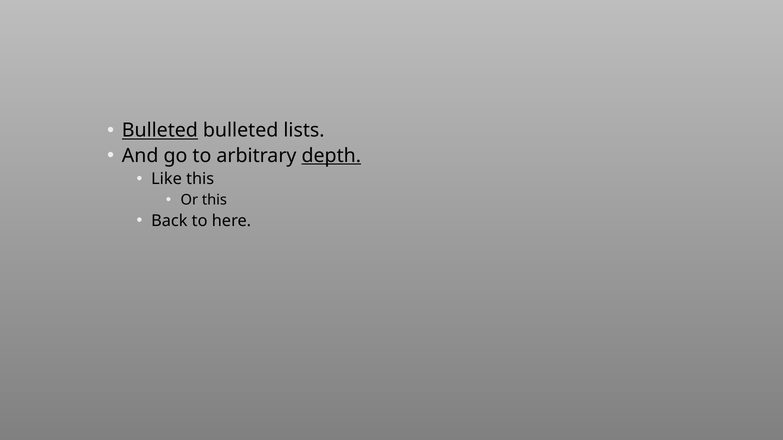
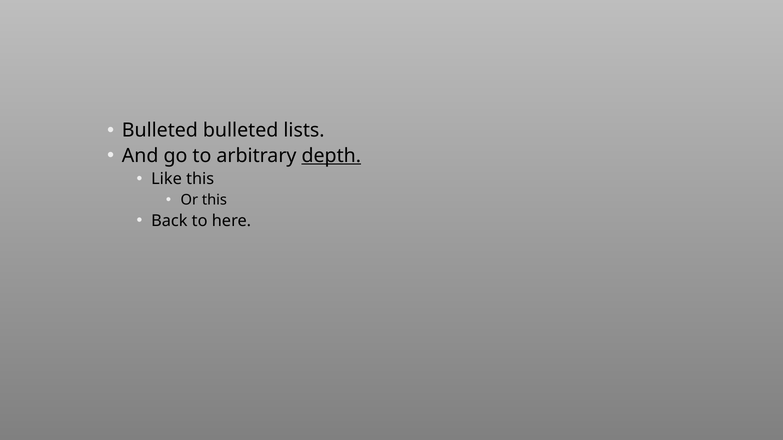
Bulleted at (160, 131) underline: present -> none
